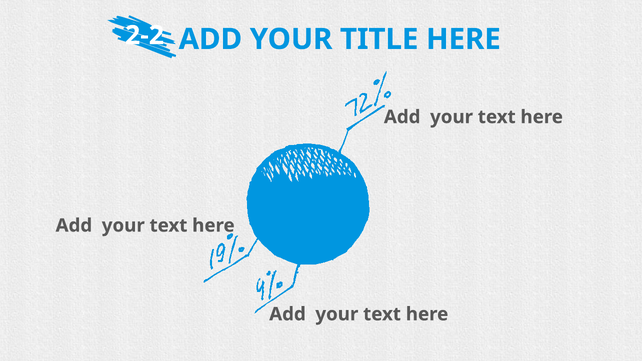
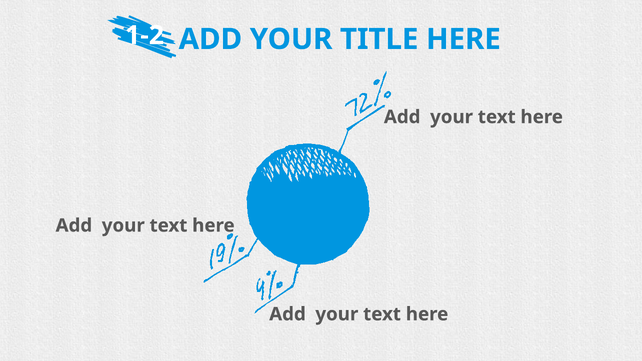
2-2: 2-2 -> 1-2
